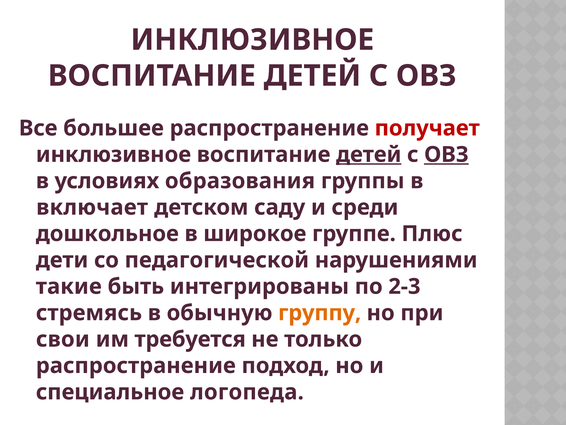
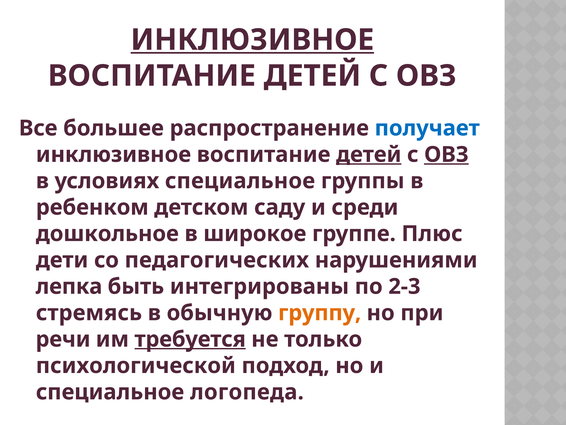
ИНКЛЮЗИВНОЕ at (252, 40) underline: none -> present
получает colour: red -> blue
условиях образования: образования -> специальное
включает: включает -> ребенком
педагогической: педагогической -> педагогических
такие: такие -> лепка
свои: свои -> речи
требуется underline: none -> present
распространение at (136, 365): распространение -> психологической
